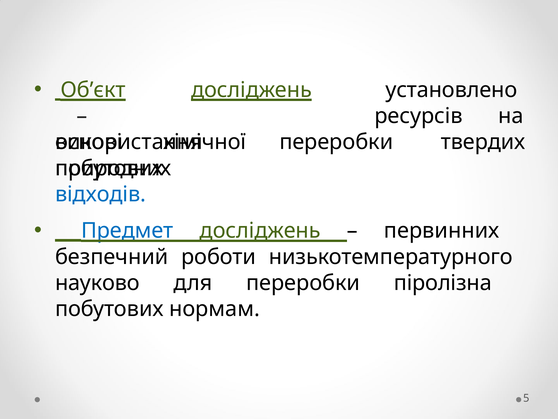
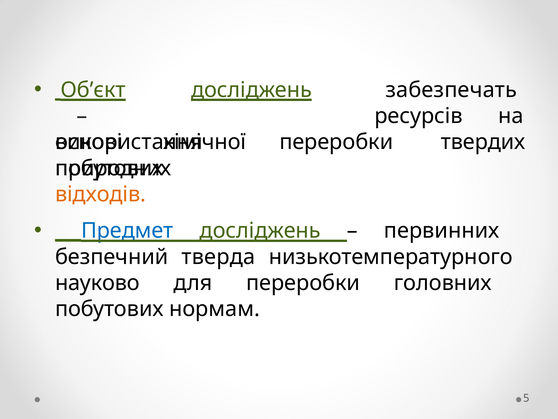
установлено: установлено -> забезпечать
відходів colour: blue -> orange
роботи: роботи -> тверда
піролізна: піролізна -> головних
